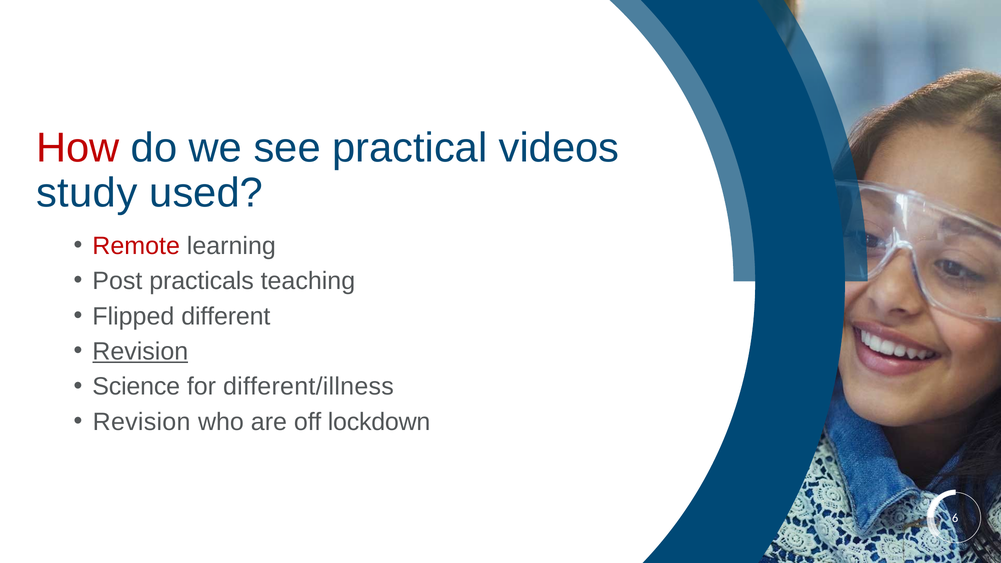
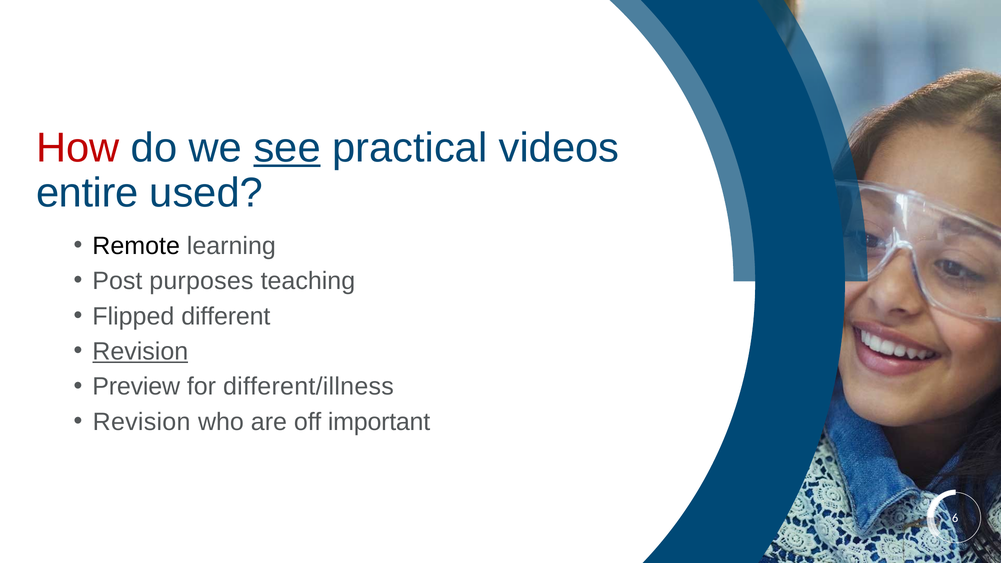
see underline: none -> present
study: study -> entire
Remote colour: red -> black
practicals: practicals -> purposes
Science: Science -> Preview
lockdown: lockdown -> important
